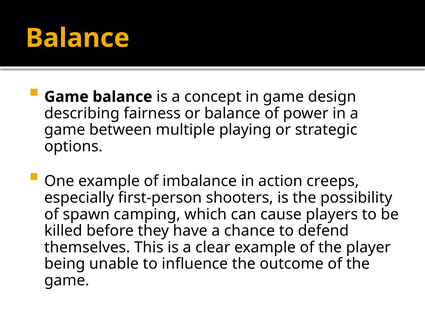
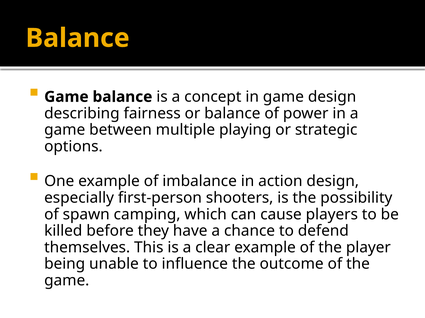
action creeps: creeps -> design
